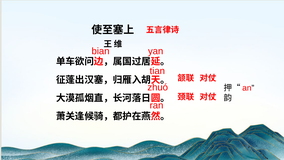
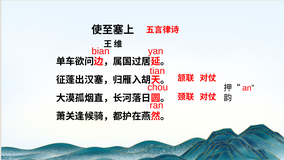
zhuó: zhuó -> chou
